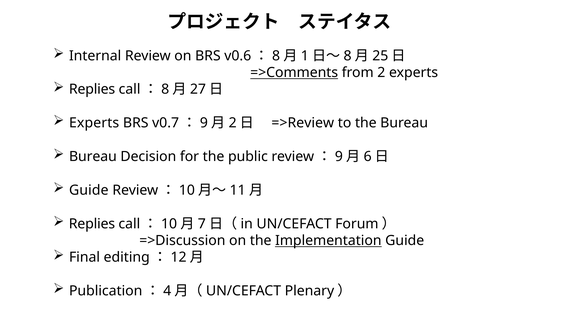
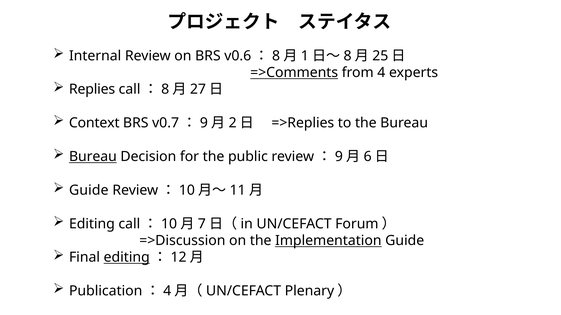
from 2: 2 -> 4
Experts at (94, 123): Experts -> Context
=>Review: =>Review -> =>Replies
Bureau at (93, 157) underline: none -> present
Replies at (92, 224): Replies -> Editing
editing at (127, 258) underline: none -> present
